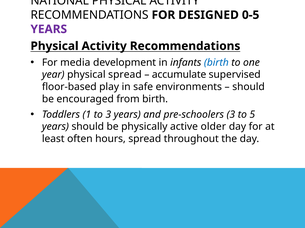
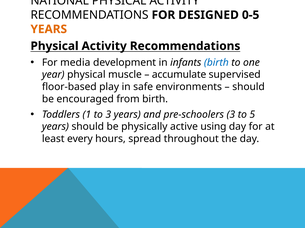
YEARS at (49, 29) colour: purple -> orange
physical spread: spread -> muscle
older: older -> using
often: often -> every
